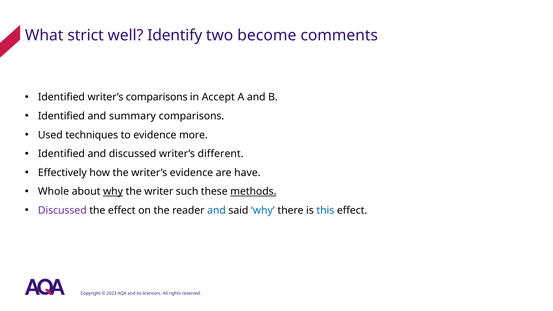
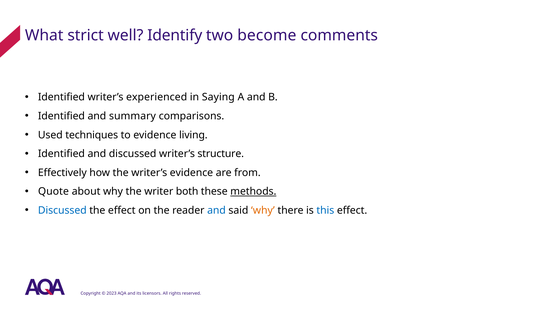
writer’s comparisons: comparisons -> experienced
Accept: Accept -> Saying
more: more -> living
different: different -> structure
have: have -> from
Whole: Whole -> Quote
why at (113, 192) underline: present -> none
such: such -> both
Discussed at (62, 210) colour: purple -> blue
why at (263, 210) colour: blue -> orange
